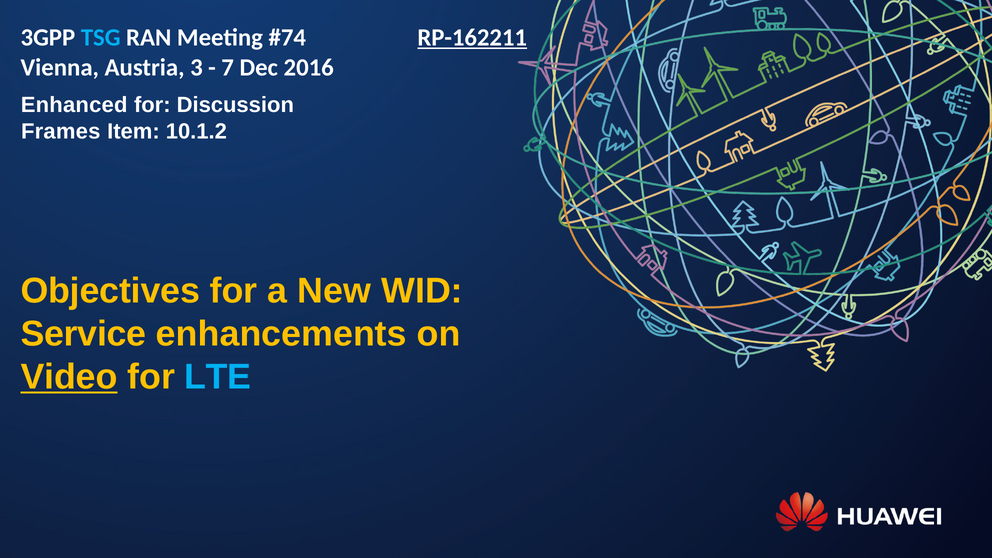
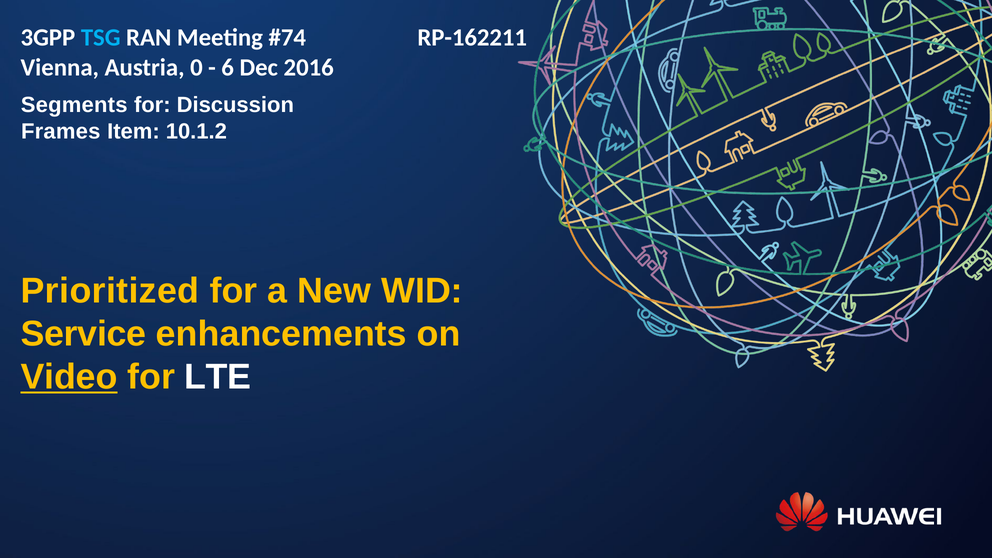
RP-162211 underline: present -> none
3: 3 -> 0
7: 7 -> 6
Enhanced: Enhanced -> Segments
Objectives: Objectives -> Prioritized
LTE colour: light blue -> white
